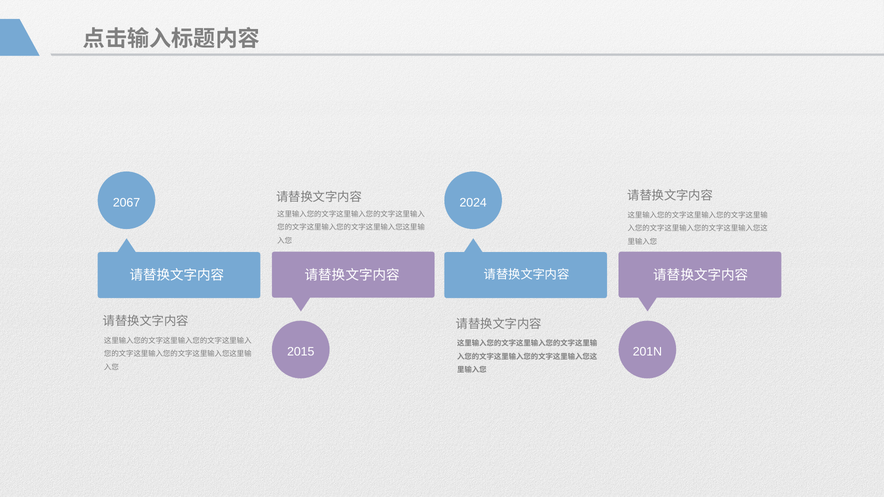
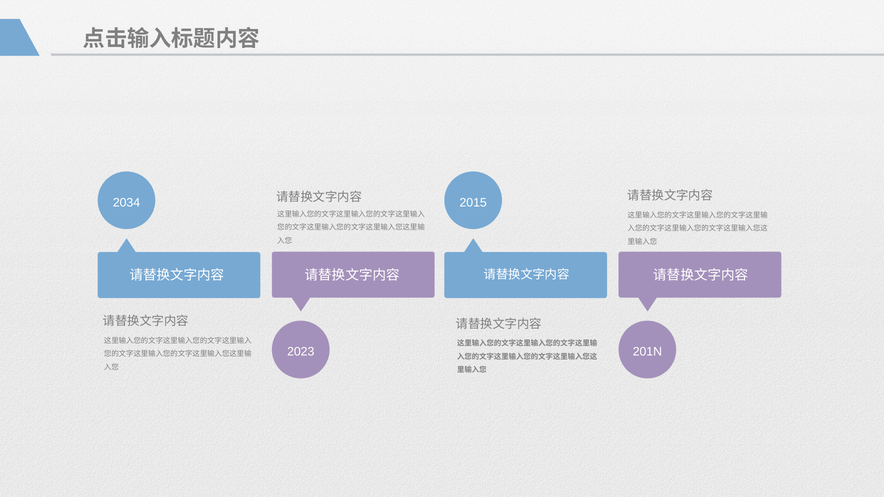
2067: 2067 -> 2034
2024: 2024 -> 2015
2015: 2015 -> 2023
